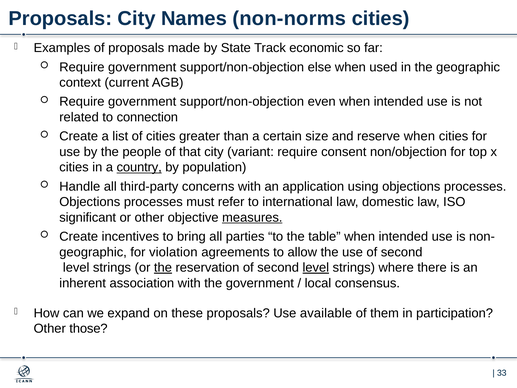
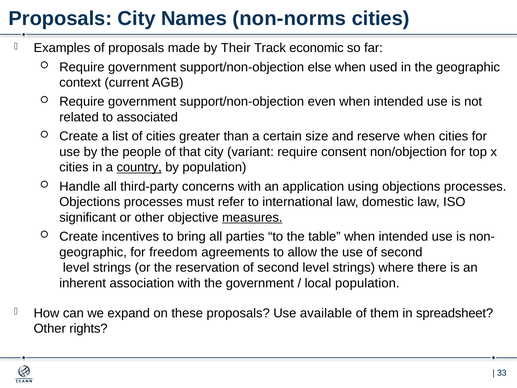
State: State -> Their
connection: connection -> associated
violation: violation -> freedom
the at (163, 267) underline: present -> none
level at (316, 267) underline: present -> none
local consensus: consensus -> population
participation: participation -> spreadsheet
those: those -> rights
